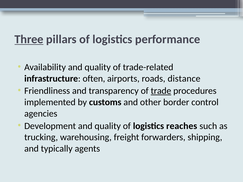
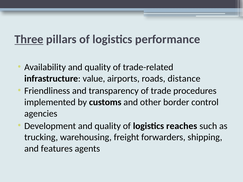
often: often -> value
trade underline: present -> none
typically: typically -> features
